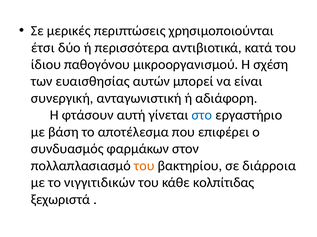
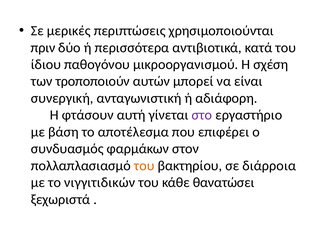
έτσι: έτσι -> πριν
ευαισθησίας: ευαισθησίας -> τροποποιούν
στο colour: blue -> purple
κολπίτιδας: κολπίτιδας -> θανατώσει
